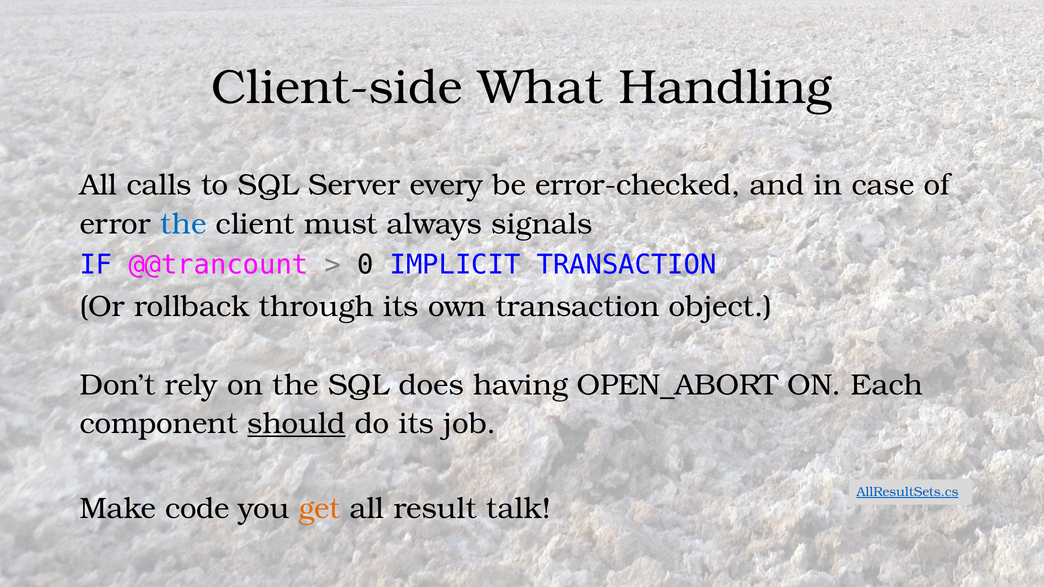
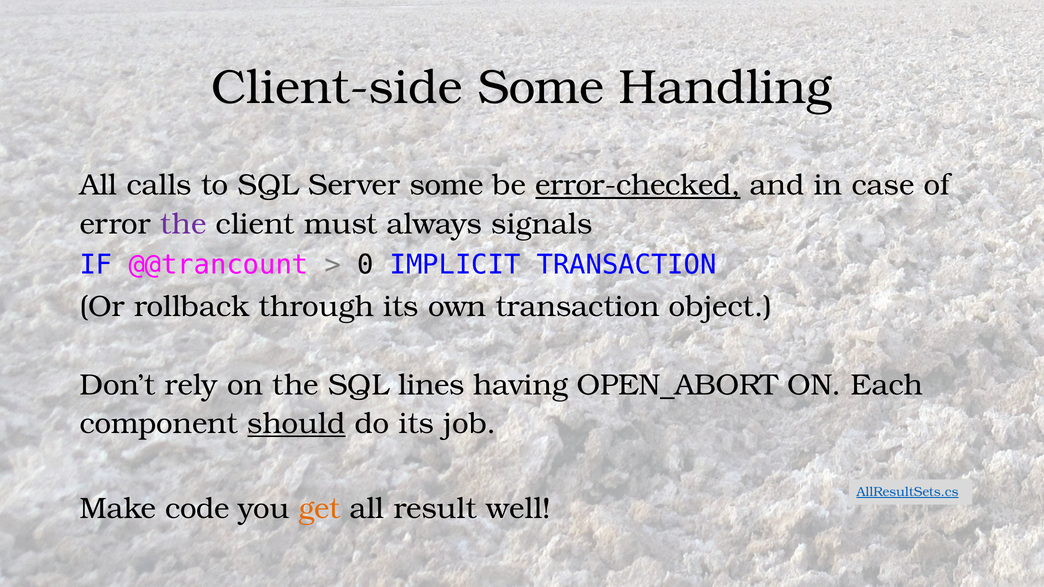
Client-side What: What -> Some
Server every: every -> some
error-checked underline: none -> present
the at (183, 224) colour: blue -> purple
does: does -> lines
talk: talk -> well
